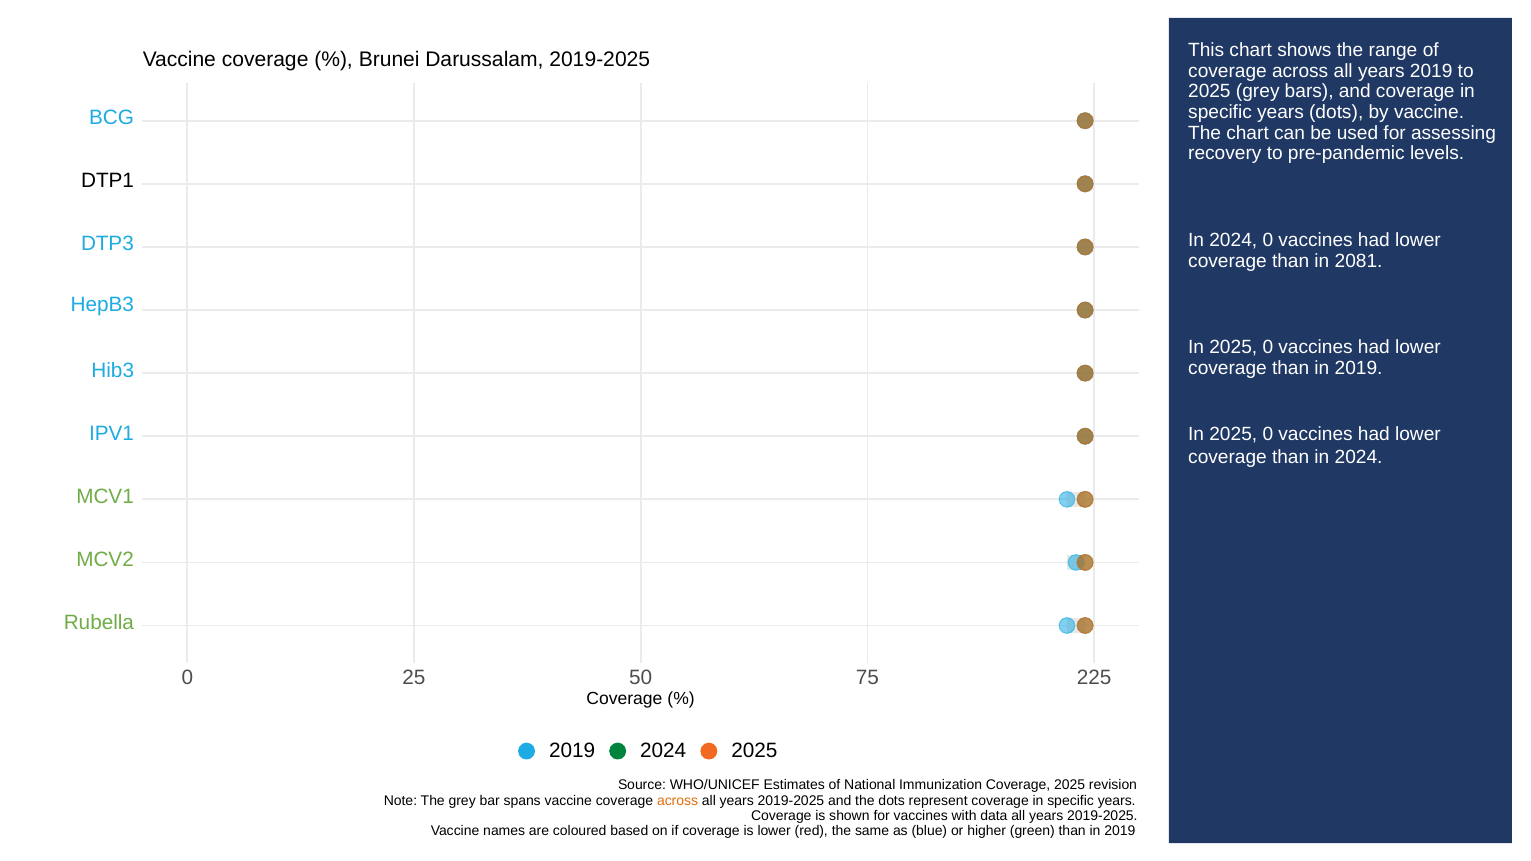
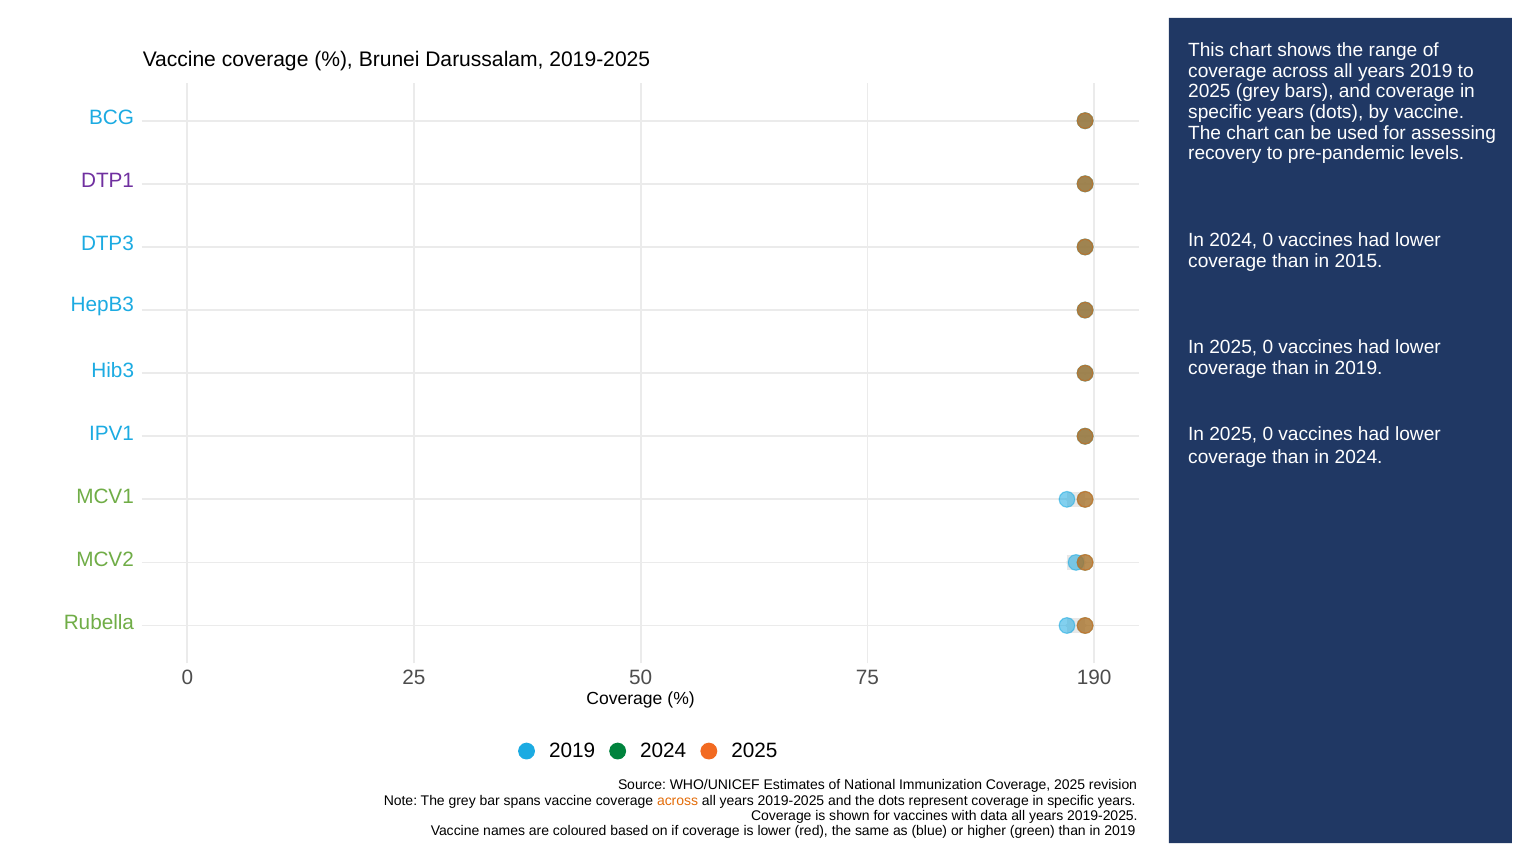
DTP1 colour: black -> purple
2081: 2081 -> 2015
225: 225 -> 190
